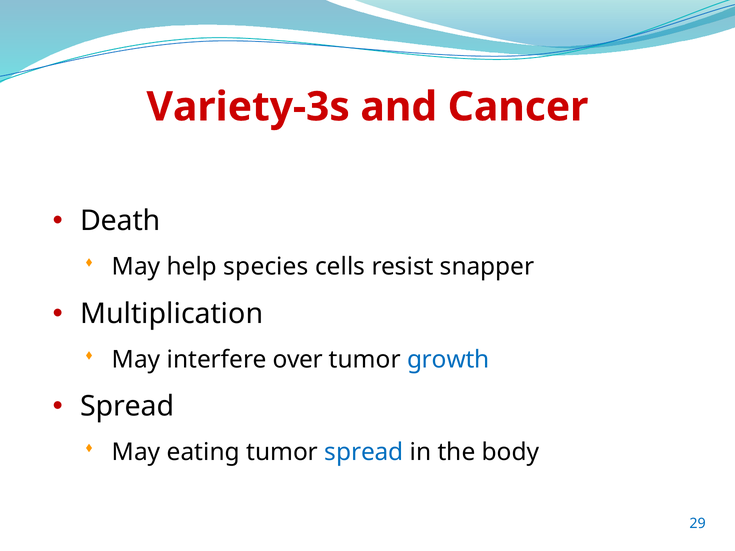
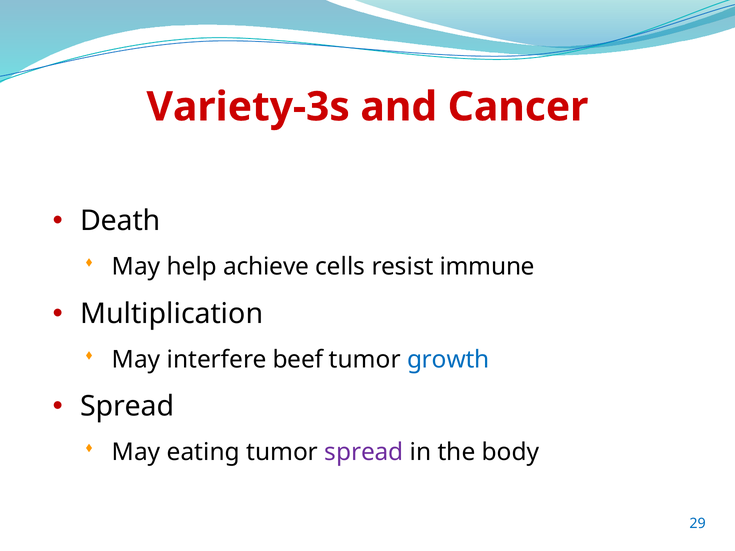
species: species -> achieve
snapper: snapper -> immune
over: over -> beef
spread at (364, 453) colour: blue -> purple
